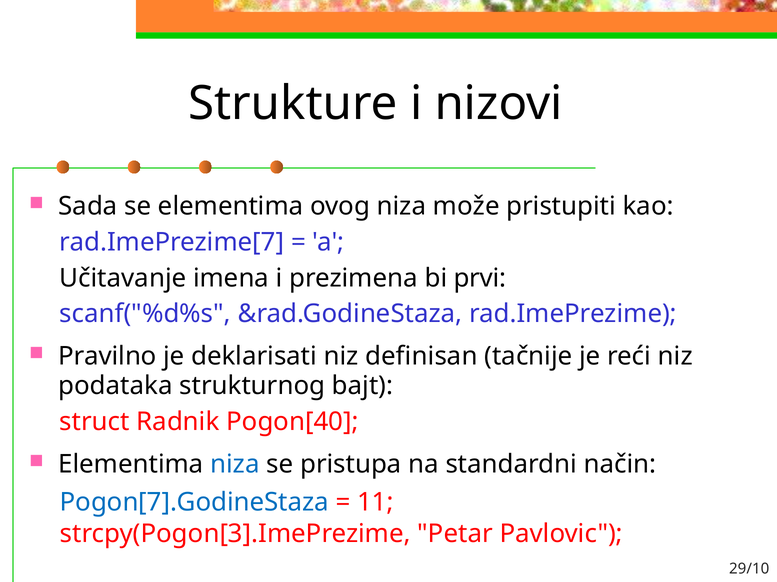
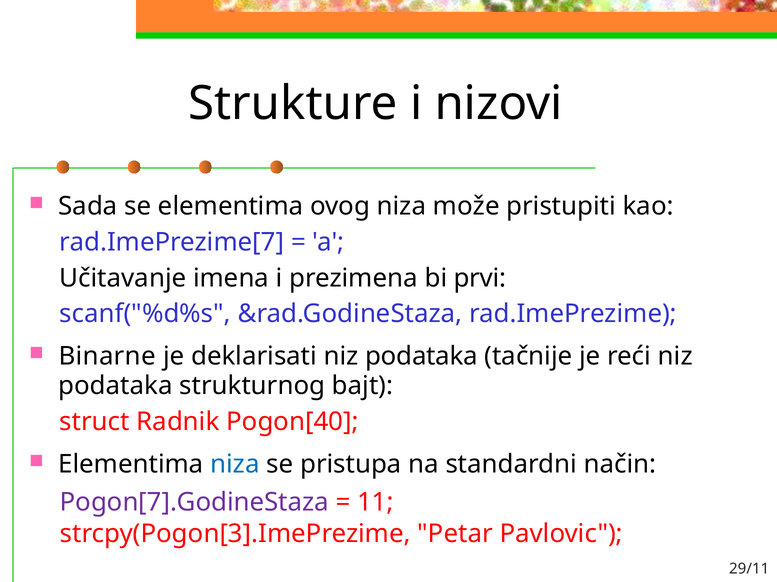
Pravilno: Pravilno -> Binarne
deklarisati niz definisan: definisan -> podataka
Pogon[7].GodineStaza colour: blue -> purple
29/10: 29/10 -> 29/11
